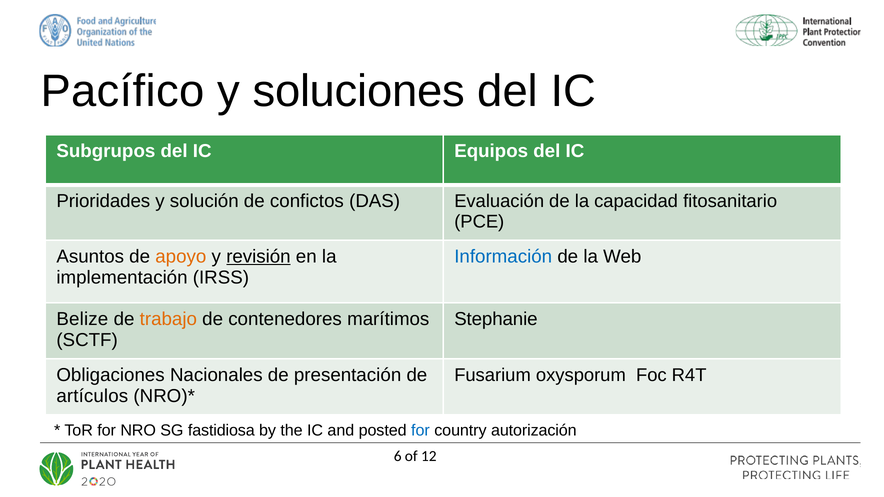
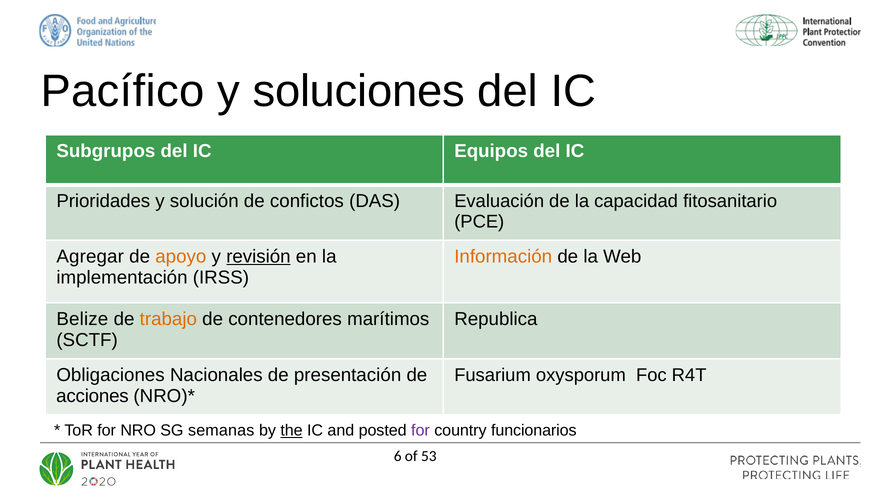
Asuntos: Asuntos -> Agregar
Información colour: blue -> orange
Stephanie: Stephanie -> Republica
artículos: artículos -> acciones
fastidiosa: fastidiosa -> semanas
the underline: none -> present
for at (420, 431) colour: blue -> purple
autorización: autorización -> funcionarios
12: 12 -> 53
